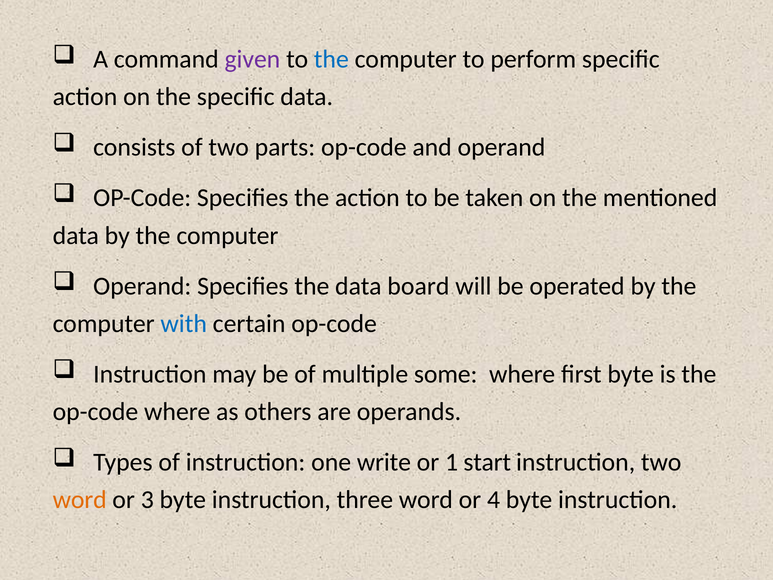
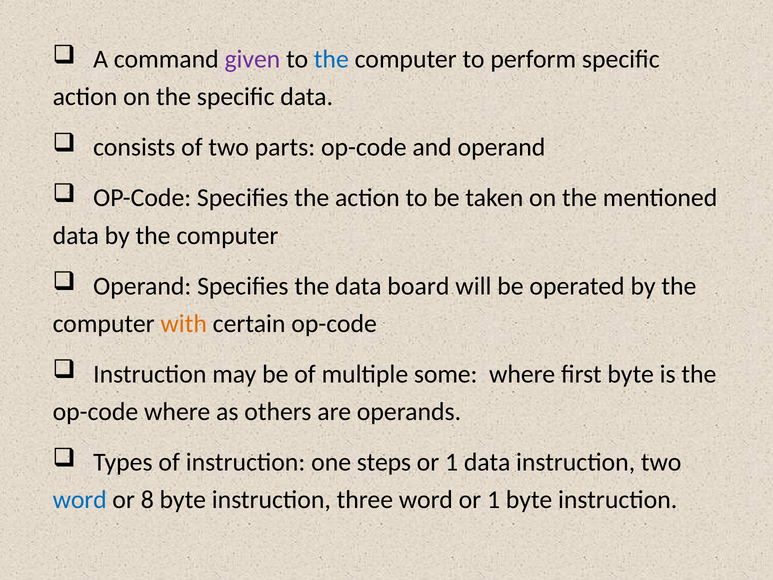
with colour: blue -> orange
write: write -> steps
1 start: start -> data
word at (80, 500) colour: orange -> blue
3: 3 -> 8
word or 4: 4 -> 1
